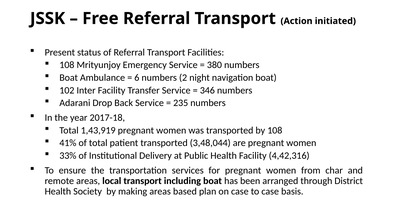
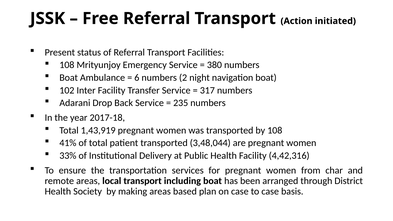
346: 346 -> 317
